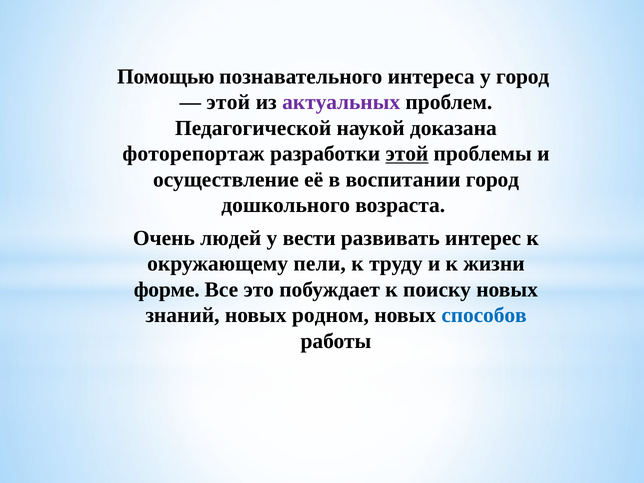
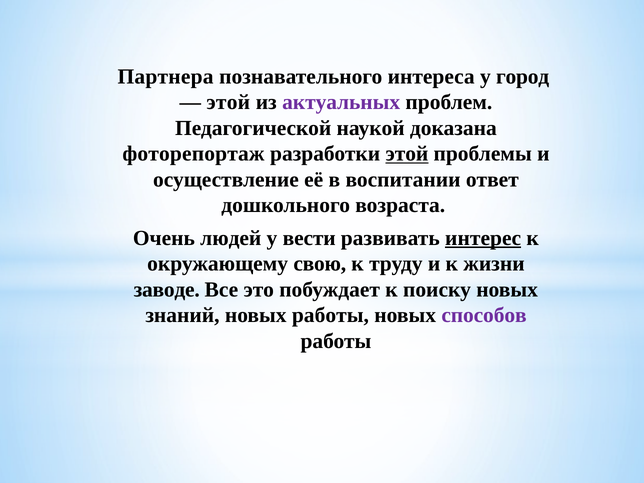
Помощью: Помощью -> Партнера
воспитании город: город -> ответ
интерес underline: none -> present
пели: пели -> свою
форме: форме -> заводе
новых родном: родном -> работы
способов colour: blue -> purple
